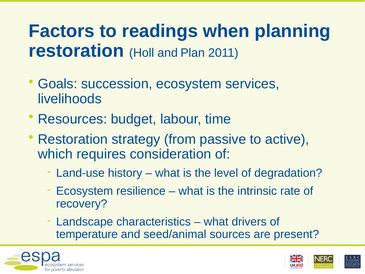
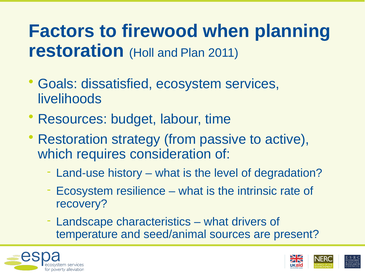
readings: readings -> firewood
succession: succession -> dissatisfied
